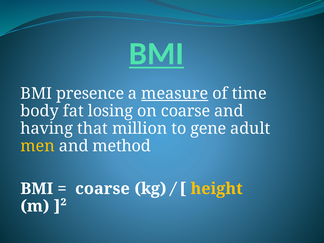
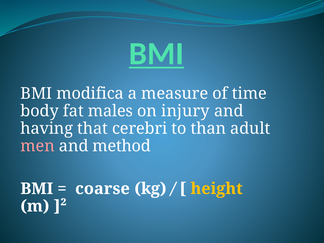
presence: presence -> modifica
measure underline: present -> none
losing: losing -> males
on coarse: coarse -> injury
million: million -> cerebri
gene: gene -> than
men colour: yellow -> pink
